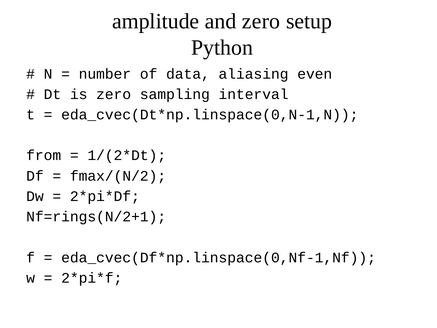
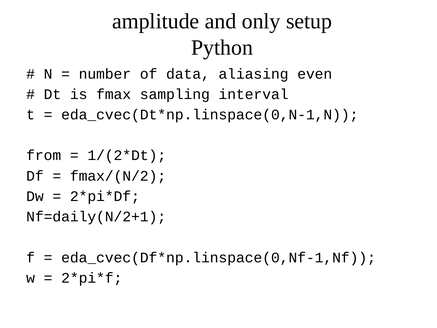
and zero: zero -> only
is zero: zero -> fmax
Nf=rings(N/2+1: Nf=rings(N/2+1 -> Nf=daily(N/2+1
